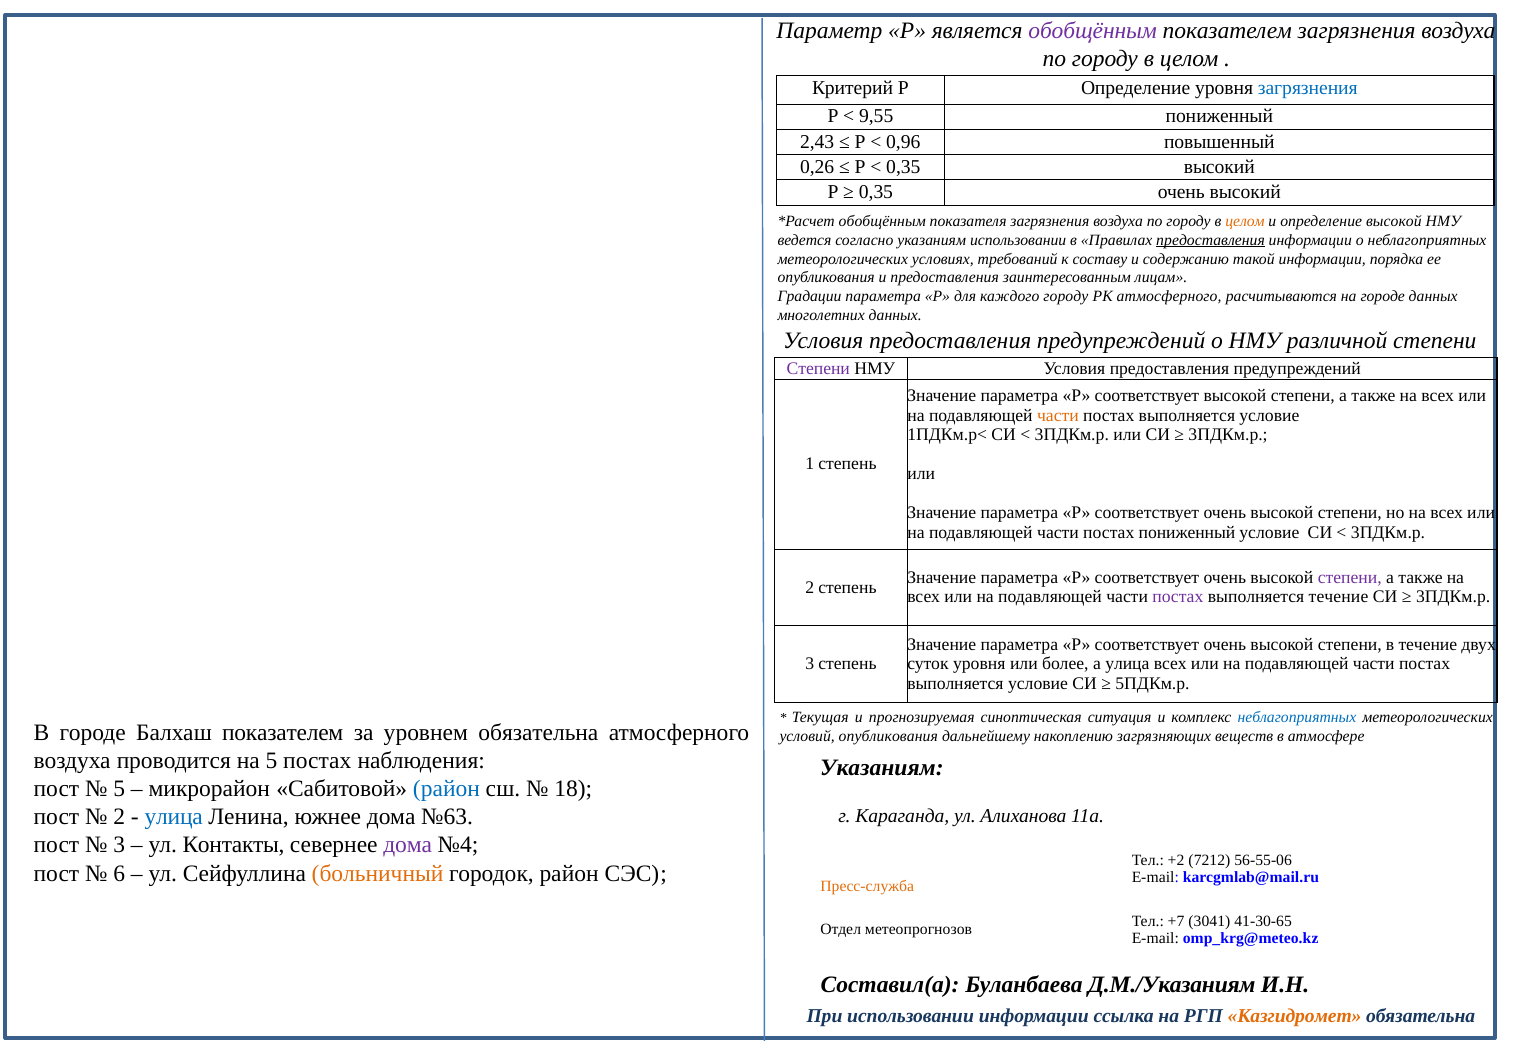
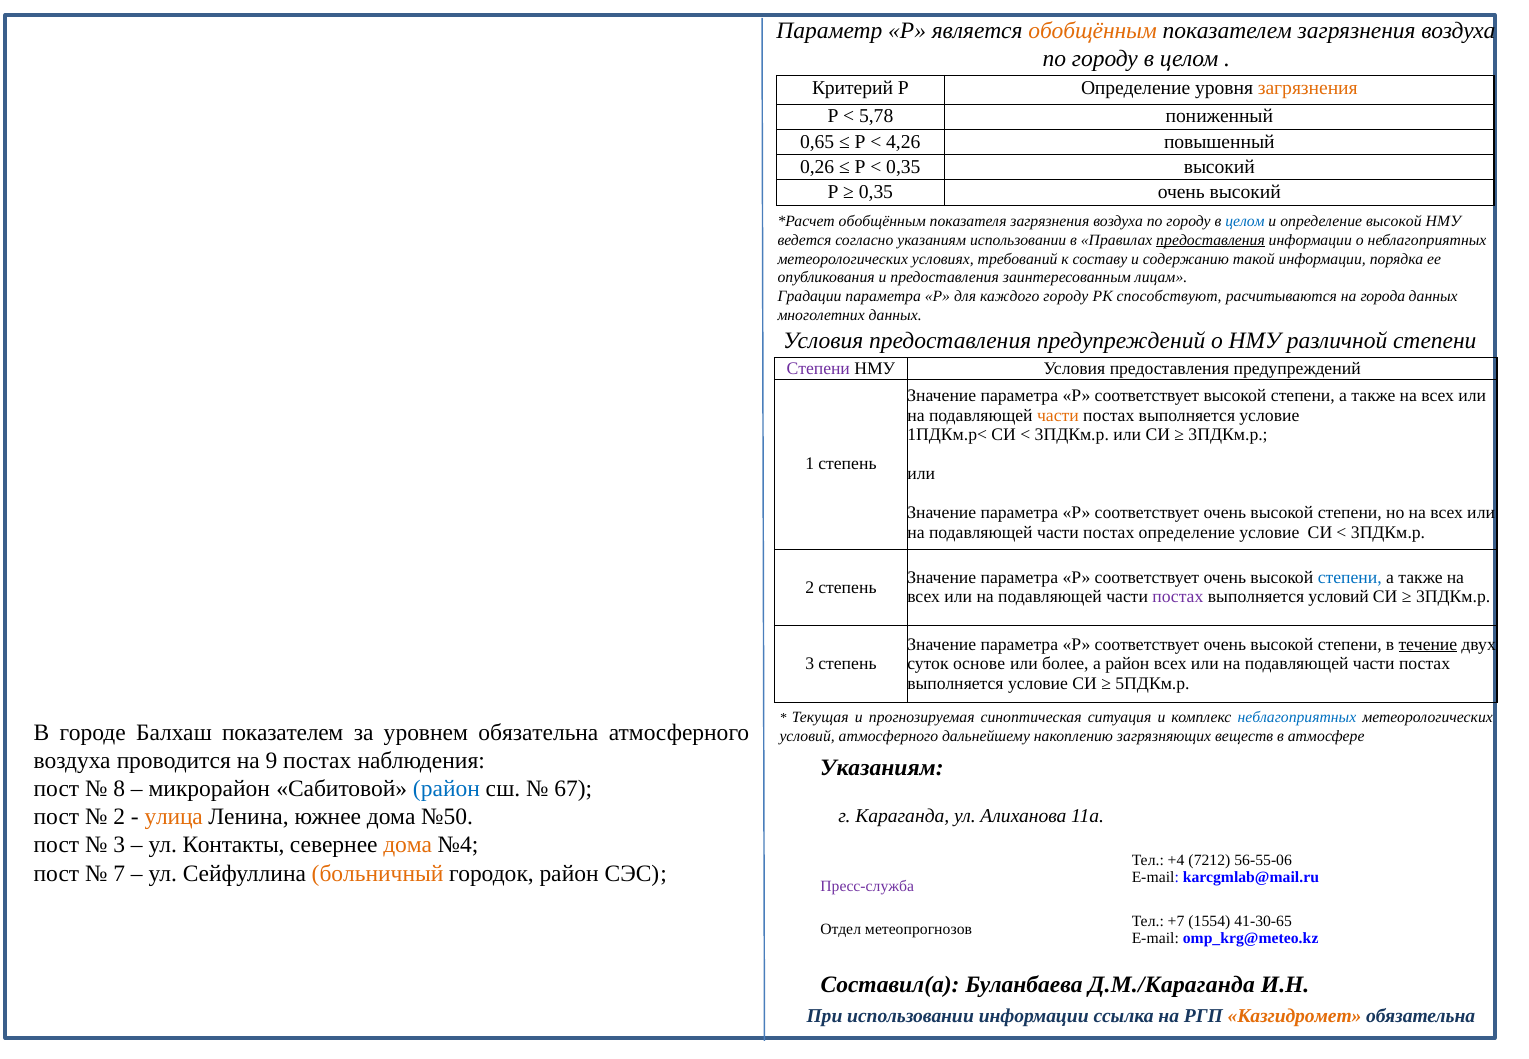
обобщённым at (1093, 31) colour: purple -> orange
загрязнения at (1308, 88) colour: blue -> orange
9,55: 9,55 -> 5,78
2,43: 2,43 -> 0,65
0,96: 0,96 -> 4,26
целом at (1245, 221) colour: orange -> blue
РК атмосферного: атмосферного -> способствуют
на городе: городе -> города
постах пониженный: пониженный -> определение
степени at (1350, 577) colour: purple -> blue
выполняется течение: течение -> условий
течение at (1428, 644) underline: none -> present
суток уровня: уровня -> основе
а улица: улица -> район
условий опубликования: опубликования -> атмосферного
на 5: 5 -> 9
5 at (119, 788): 5 -> 8
18: 18 -> 67
улица at (174, 817) colour: blue -> orange
№63: №63 -> №50
дома at (408, 845) colour: purple -> orange
+2: +2 -> +4
6: 6 -> 7
Пресс-служба colour: orange -> purple
3041: 3041 -> 1554
Д.М./Указаниям: Д.М./Указаниям -> Д.М./Караганда
